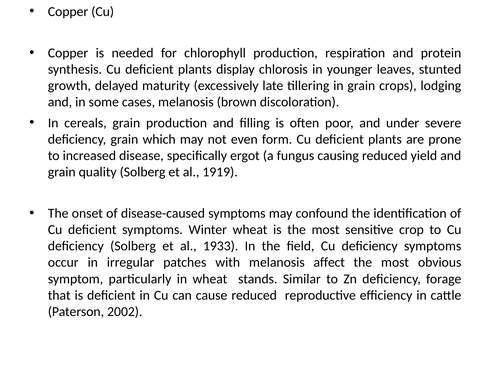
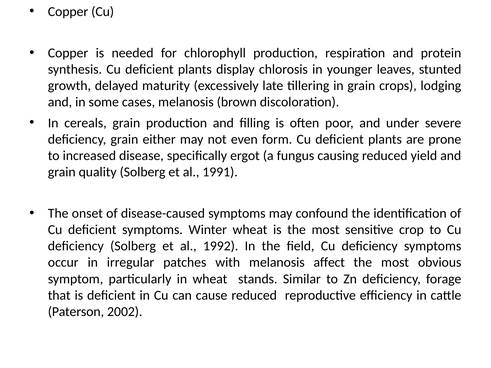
which: which -> either
1919: 1919 -> 1991
1933: 1933 -> 1992
